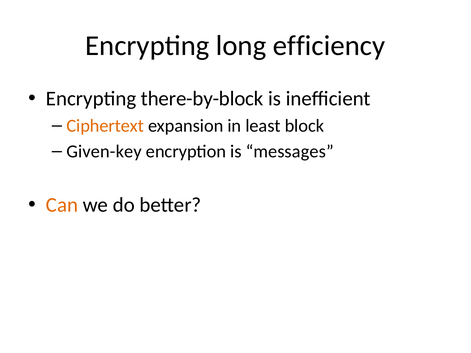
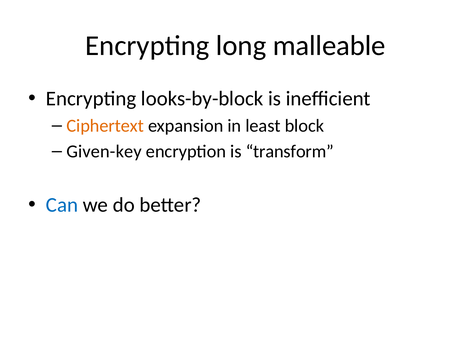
efficiency: efficiency -> malleable
there-by-block: there-by-block -> looks-by-block
messages: messages -> transform
Can colour: orange -> blue
